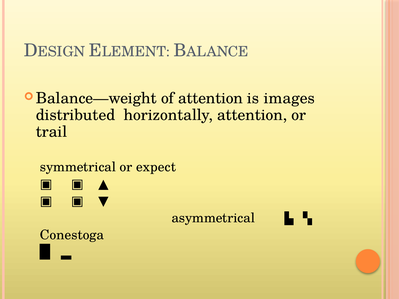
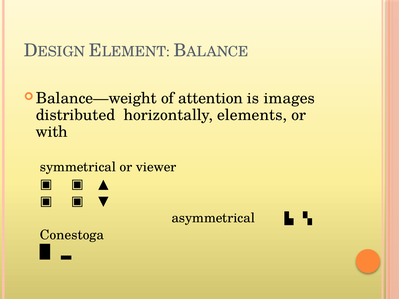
horizontally attention: attention -> elements
trail: trail -> with
expect: expect -> viewer
